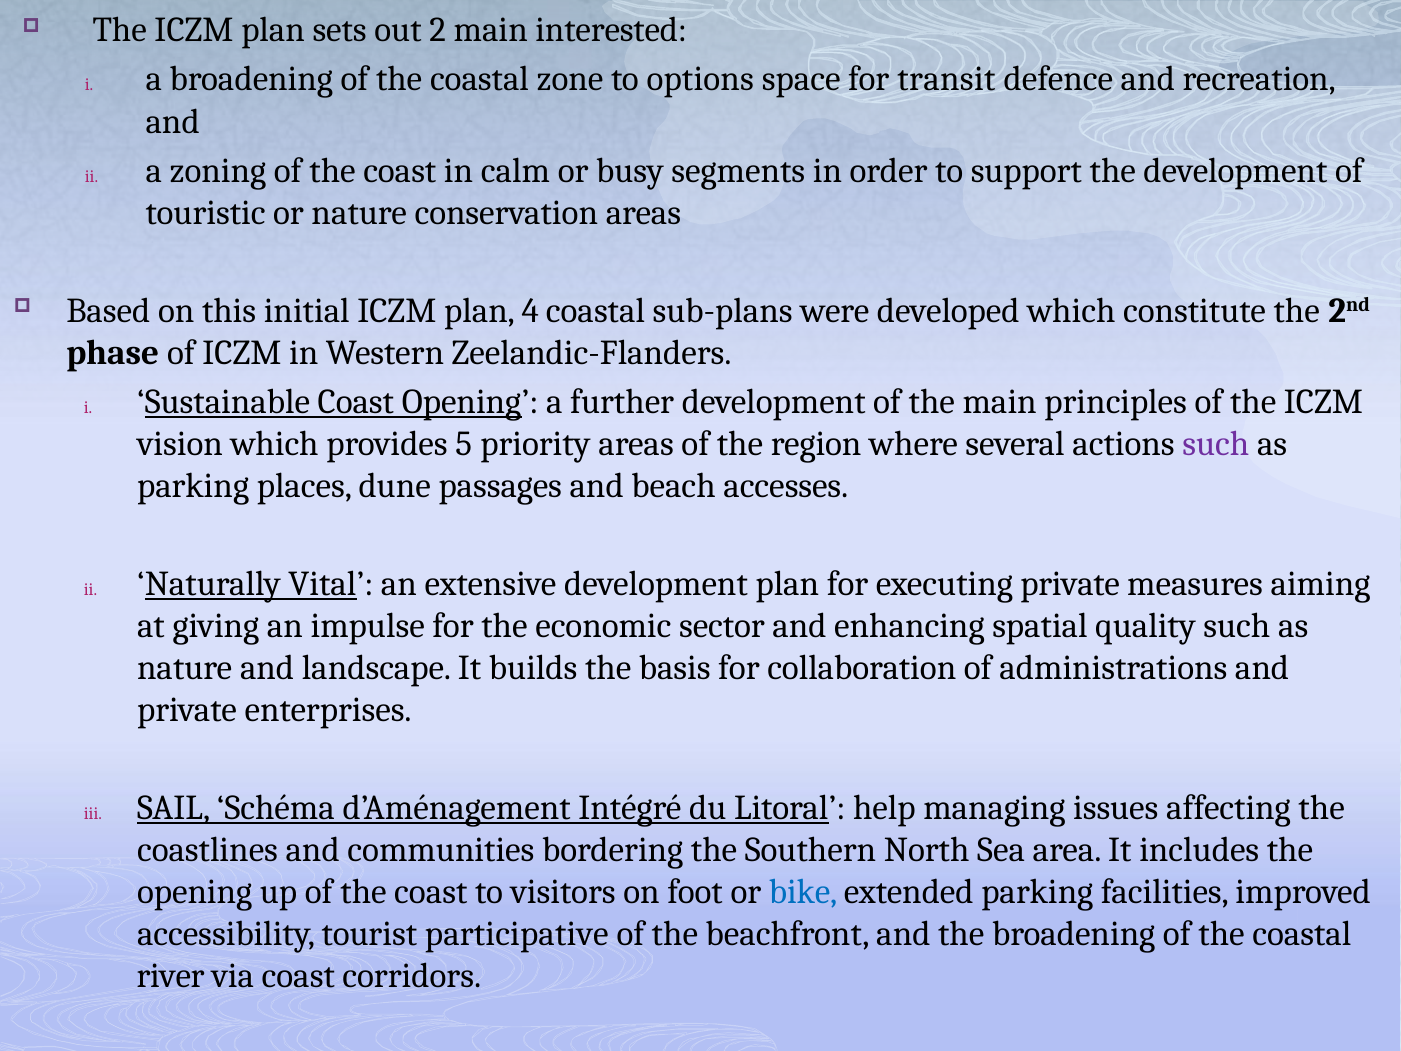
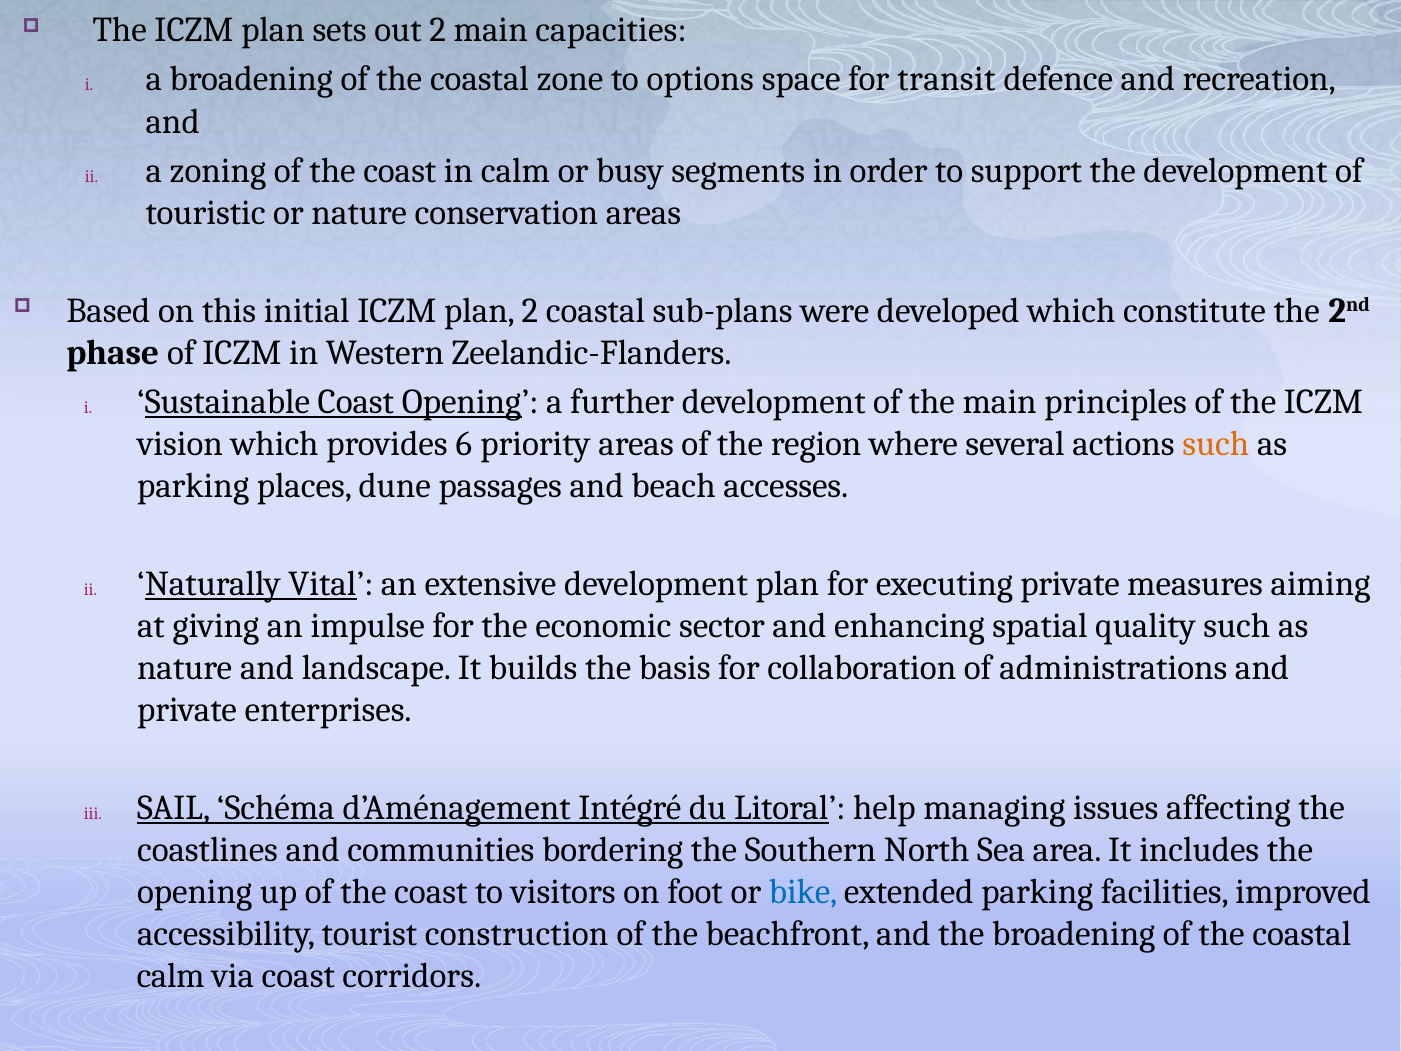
interested: interested -> capacities
plan 4: 4 -> 2
5: 5 -> 6
such at (1216, 444) colour: purple -> orange
participative: participative -> construction
river at (171, 976): river -> calm
